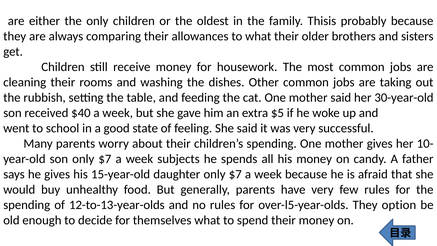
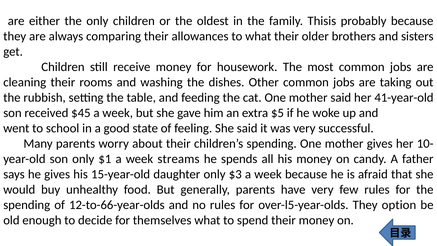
30-year-old: 30-year-old -> 41-year-old
$40: $40 -> $45
son only $7: $7 -> $1
subjects: subjects -> streams
daughter only $7: $7 -> $3
12-to-13-year-olds: 12-to-13-year-olds -> 12-to-66-year-olds
